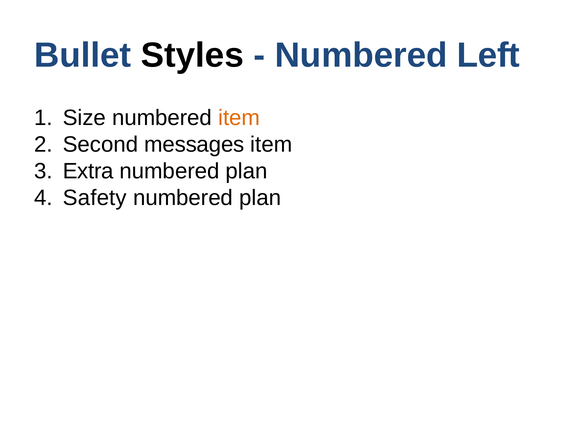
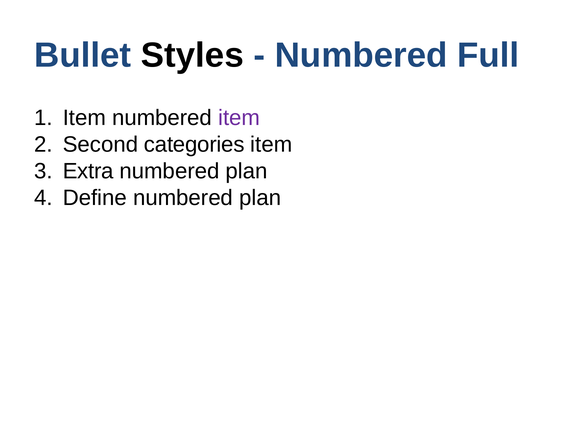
Left: Left -> Full
Size at (84, 118): Size -> Item
item at (239, 118) colour: orange -> purple
messages: messages -> categories
Safety: Safety -> Define
